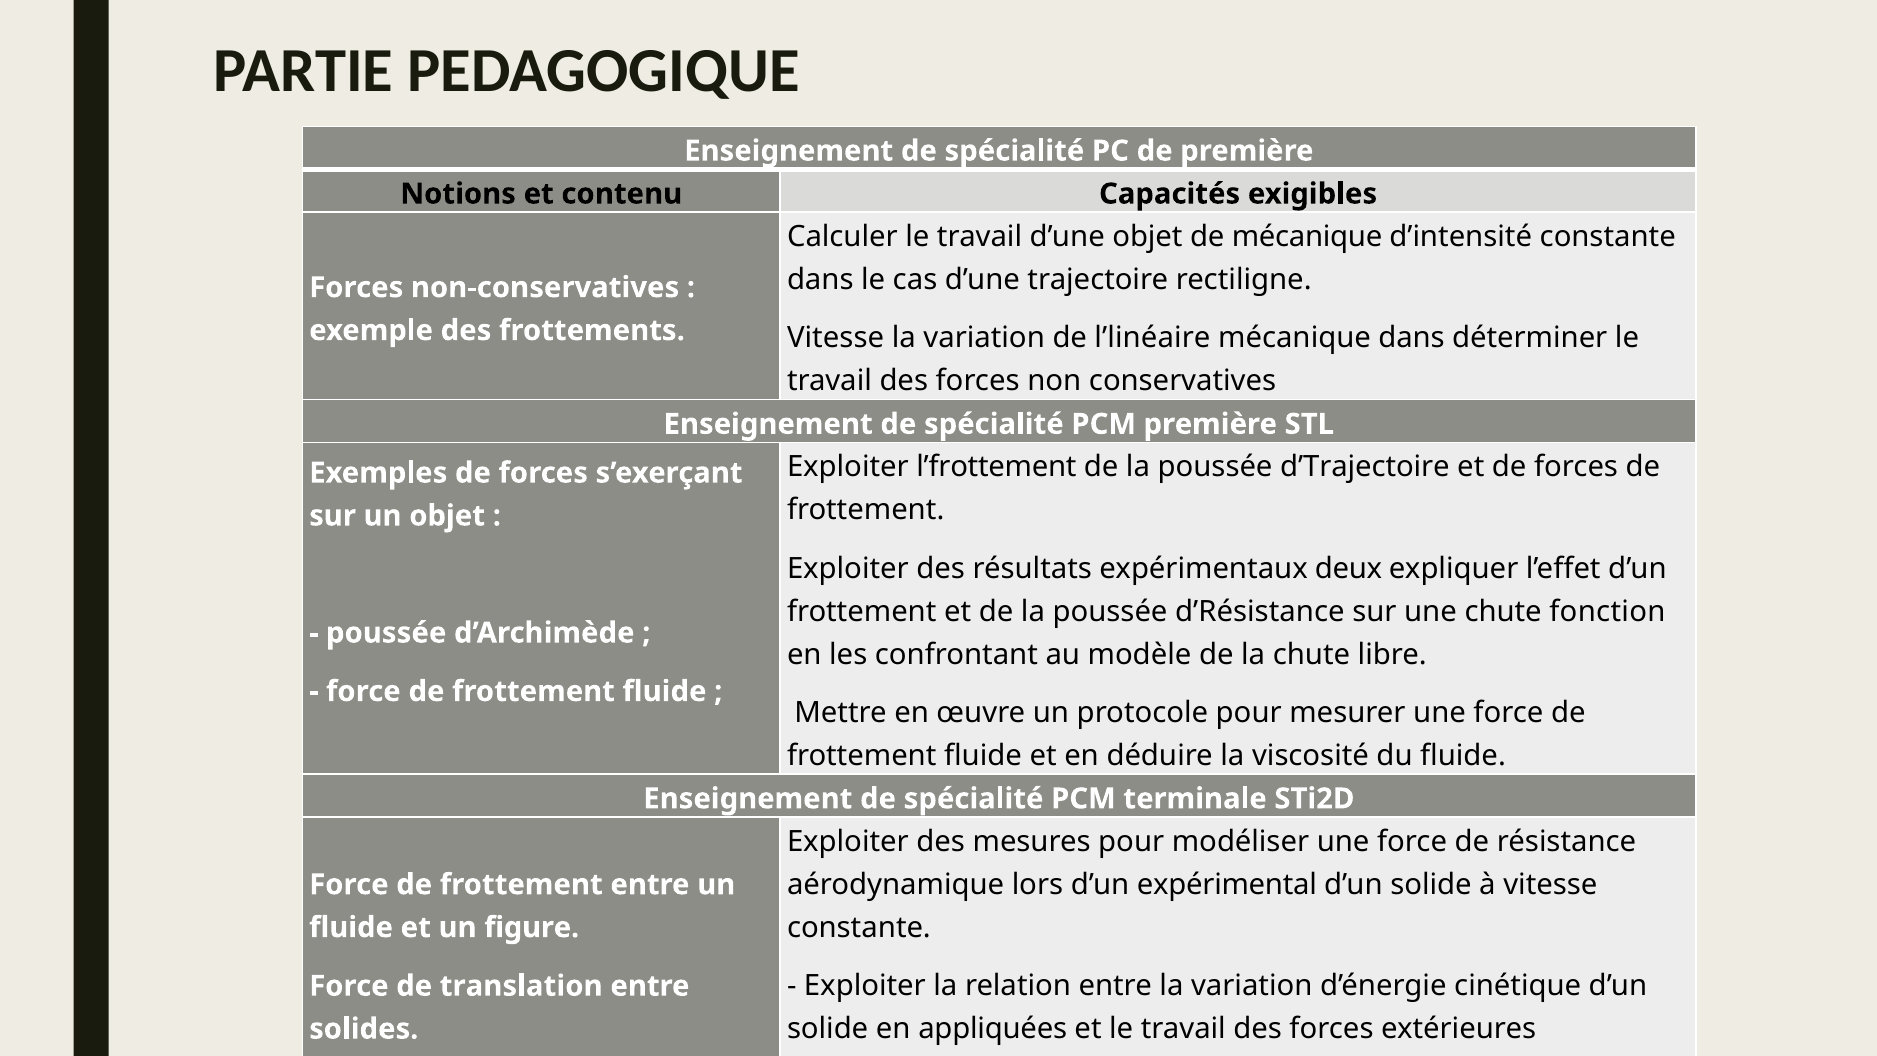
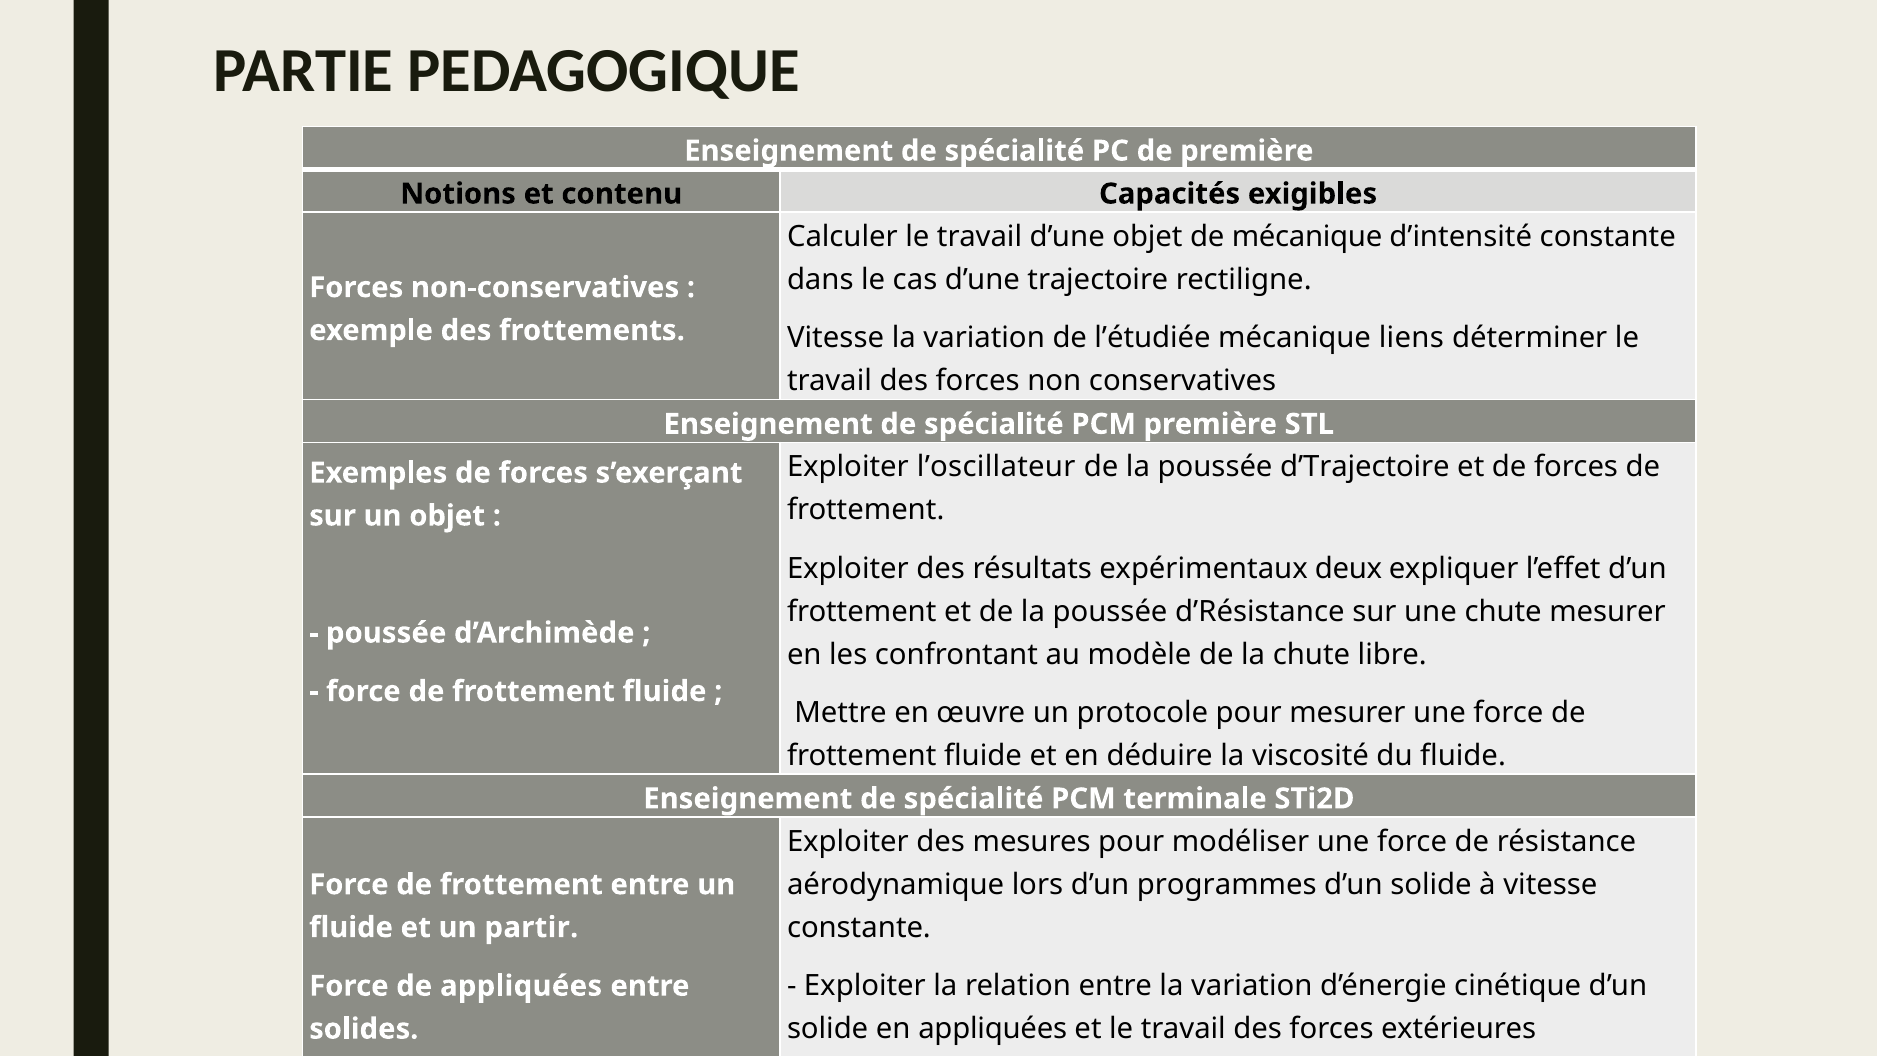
l’linéaire: l’linéaire -> l’étudiée
mécanique dans: dans -> liens
l’frottement: l’frottement -> l’oscillateur
chute fonction: fonction -> mesurer
expérimental: expérimental -> programmes
figure: figure -> partir
de translation: translation -> appliquées
